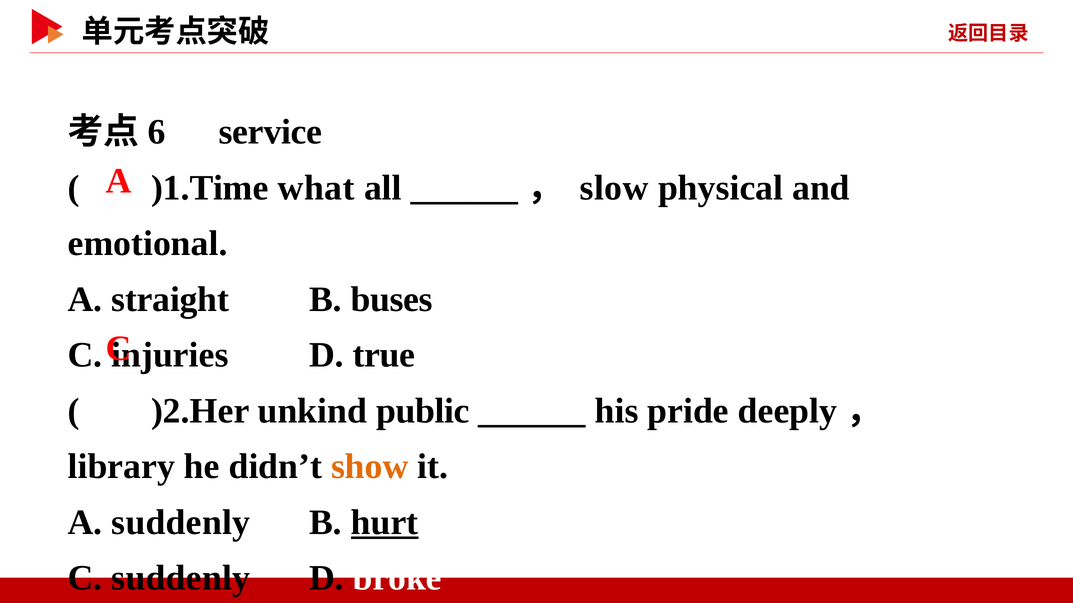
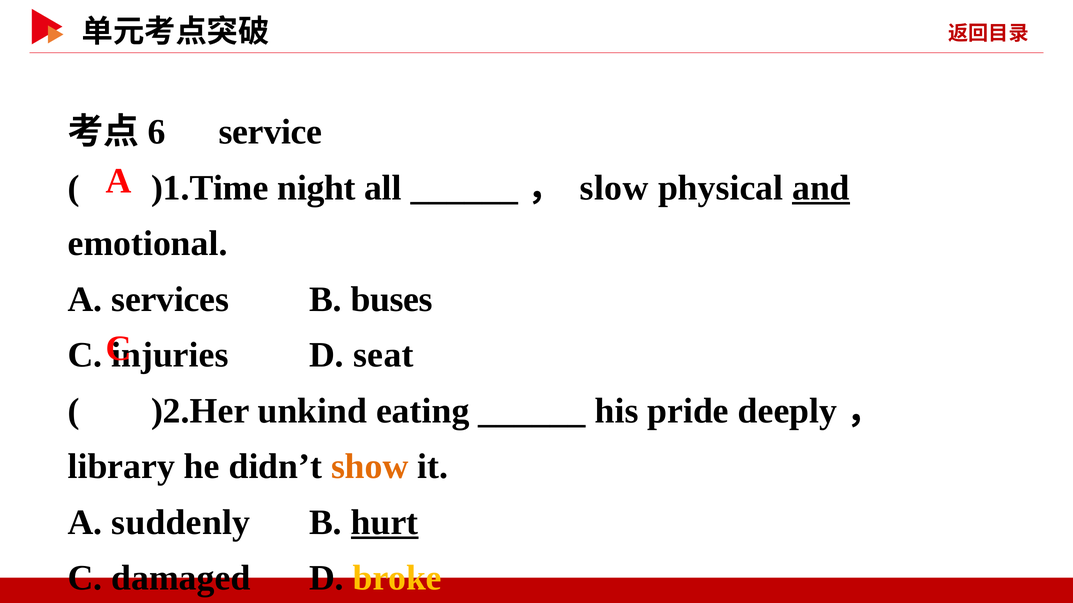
what: what -> night
and underline: none -> present
straight: straight -> services
true: true -> seat
public: public -> eating
C suddenly: suddenly -> damaged
broke colour: white -> yellow
